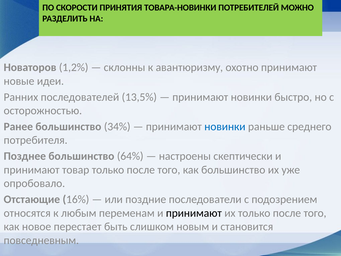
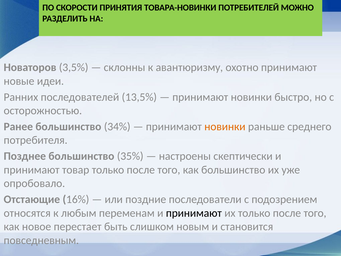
1,2%: 1,2% -> 3,5%
новинки at (225, 126) colour: blue -> orange
64%: 64% -> 35%
